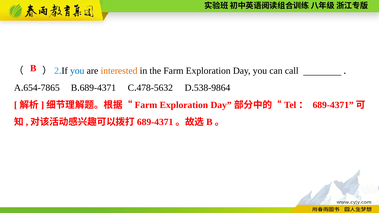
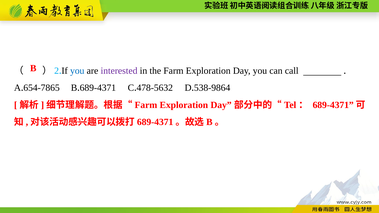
interested colour: orange -> purple
